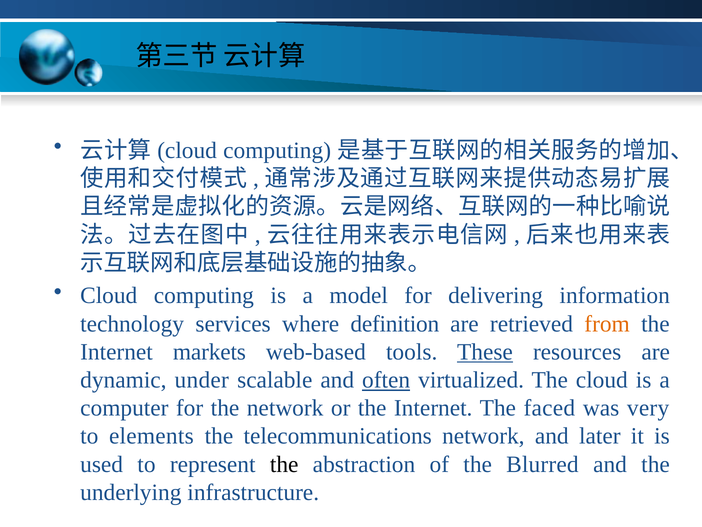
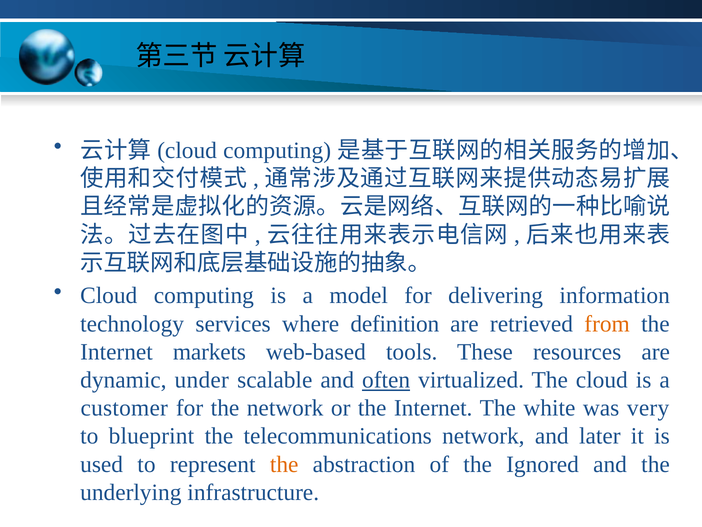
These underline: present -> none
computer: computer -> customer
faced: faced -> white
elements: elements -> blueprint
the at (284, 464) colour: black -> orange
Blurred: Blurred -> Ignored
